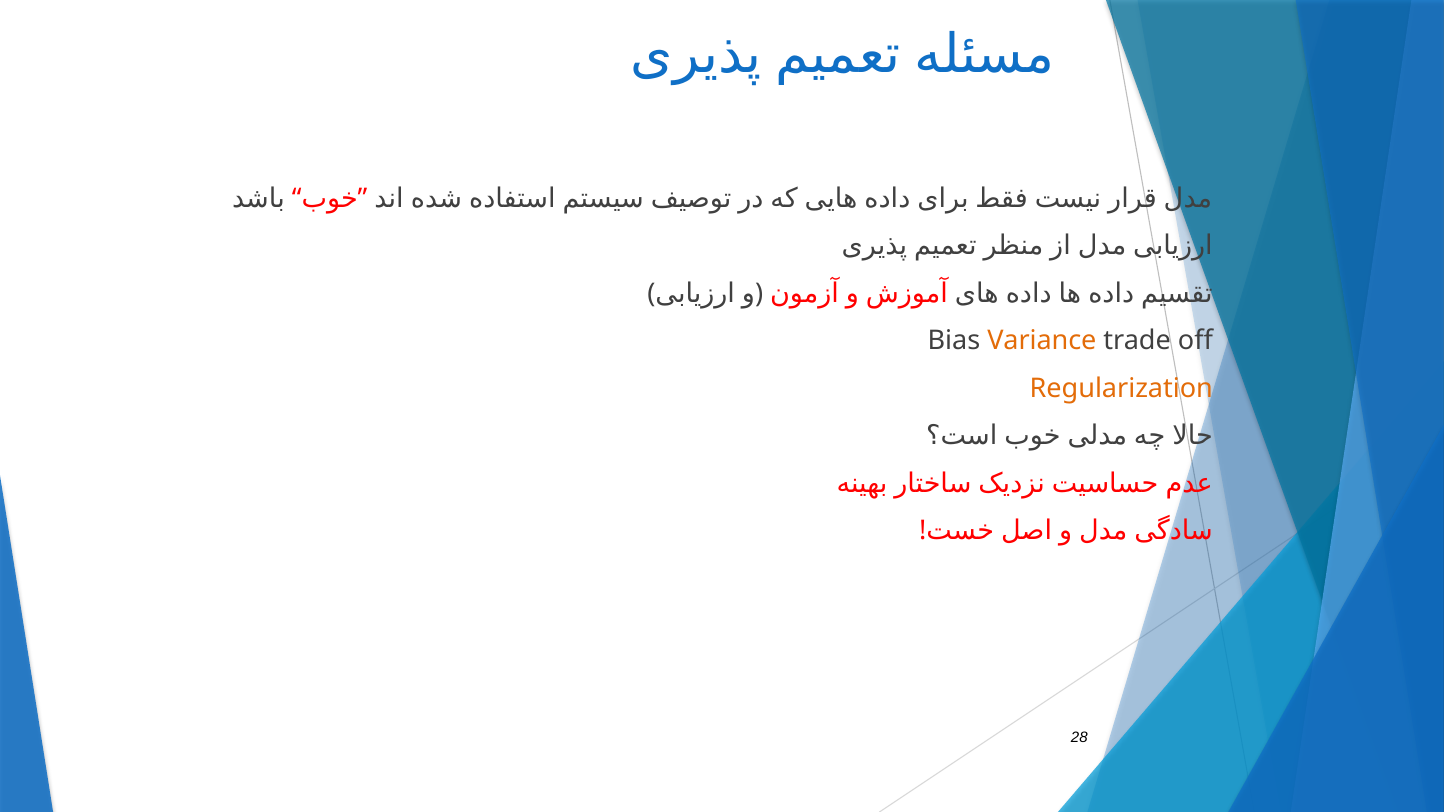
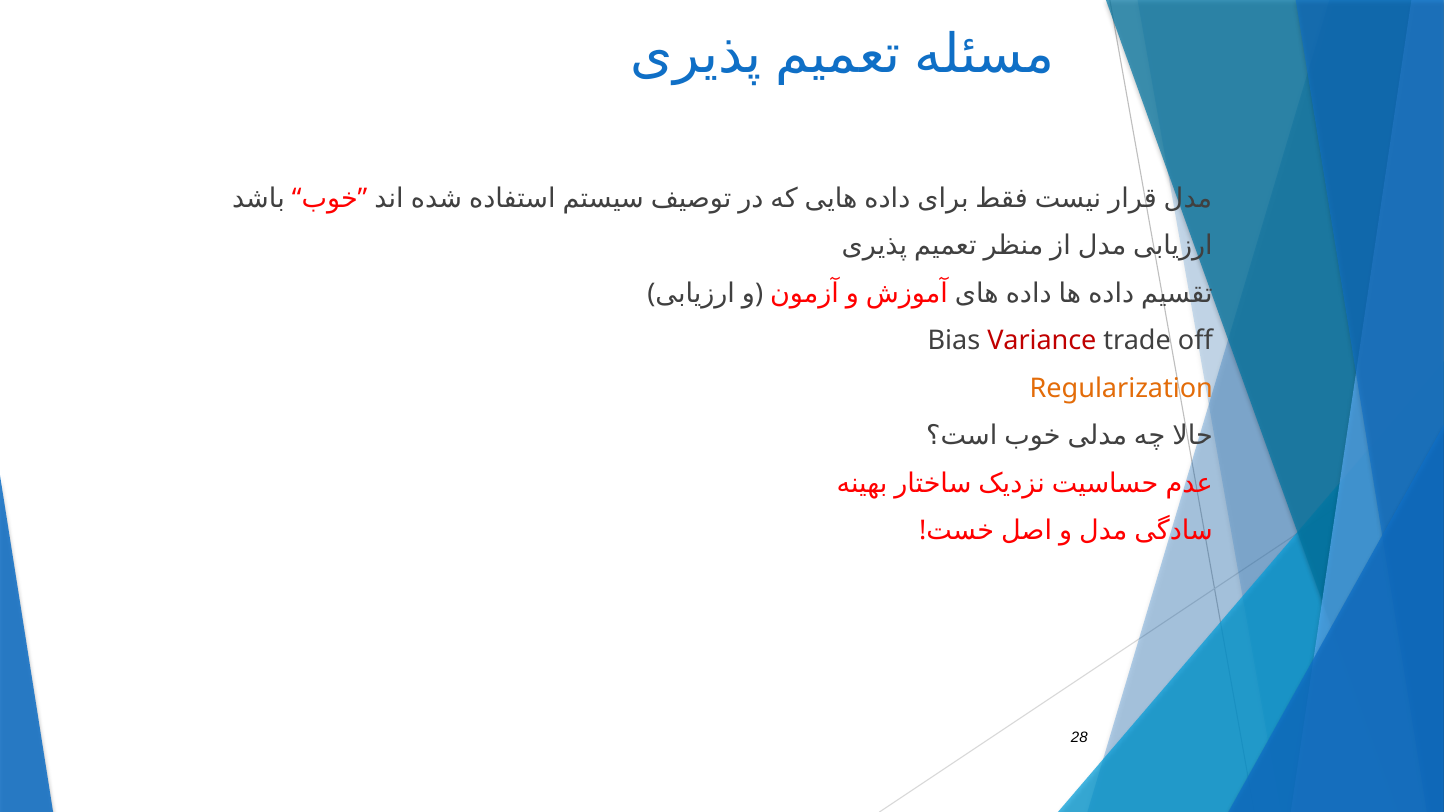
Variance colour: orange -> red
